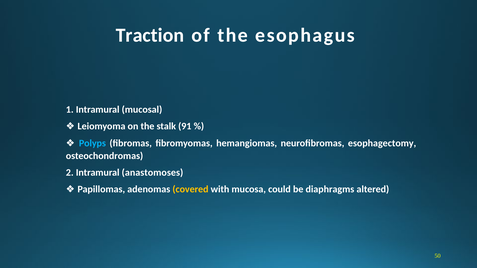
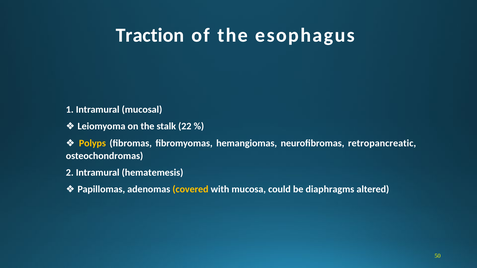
91: 91 -> 22
Polyps colour: light blue -> yellow
esophagectomy: esophagectomy -> retropancreatic
anastomoses: anastomoses -> hematemesis
